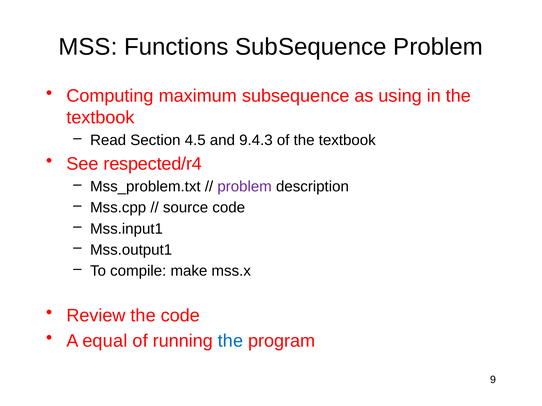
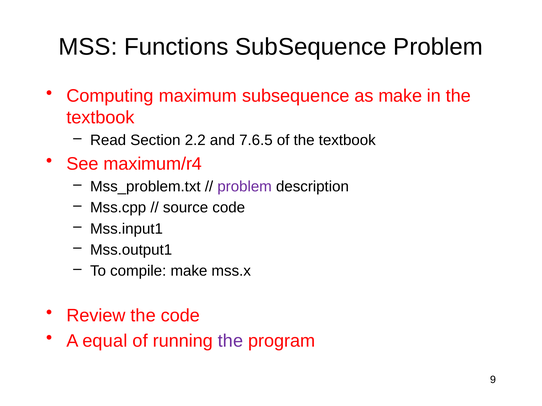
as using: using -> make
4.5: 4.5 -> 2.2
9.4.3: 9.4.3 -> 7.6.5
respected/r4: respected/r4 -> maximum/r4
the at (230, 341) colour: blue -> purple
